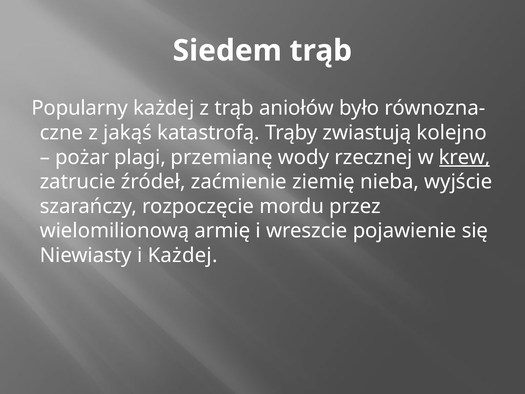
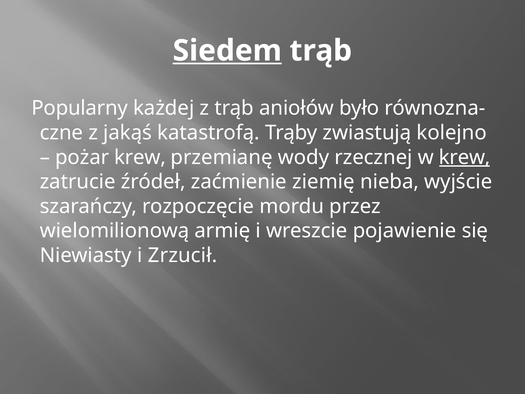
Siedem underline: none -> present
pożar plagi: plagi -> krew
i Każdej: Każdej -> Zrzucił
